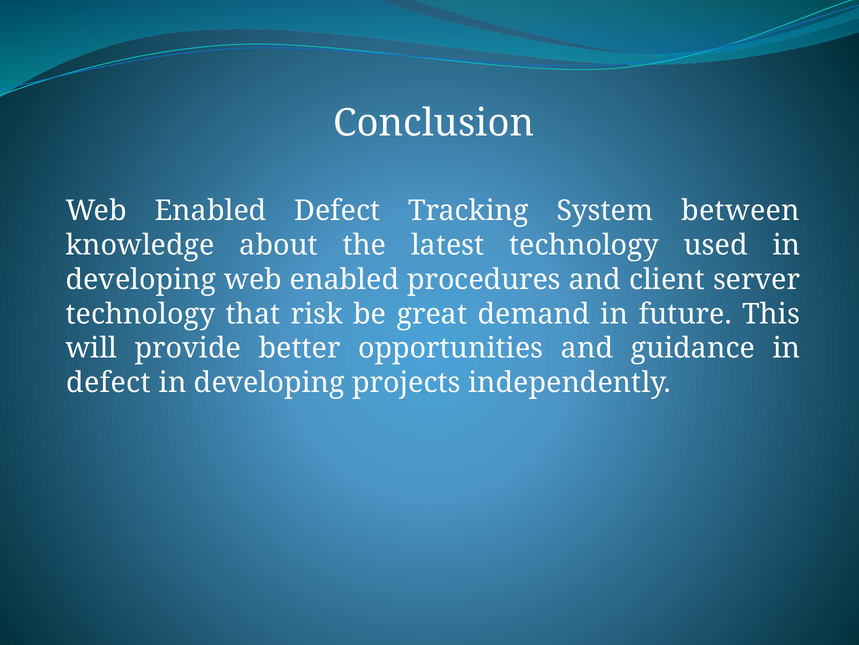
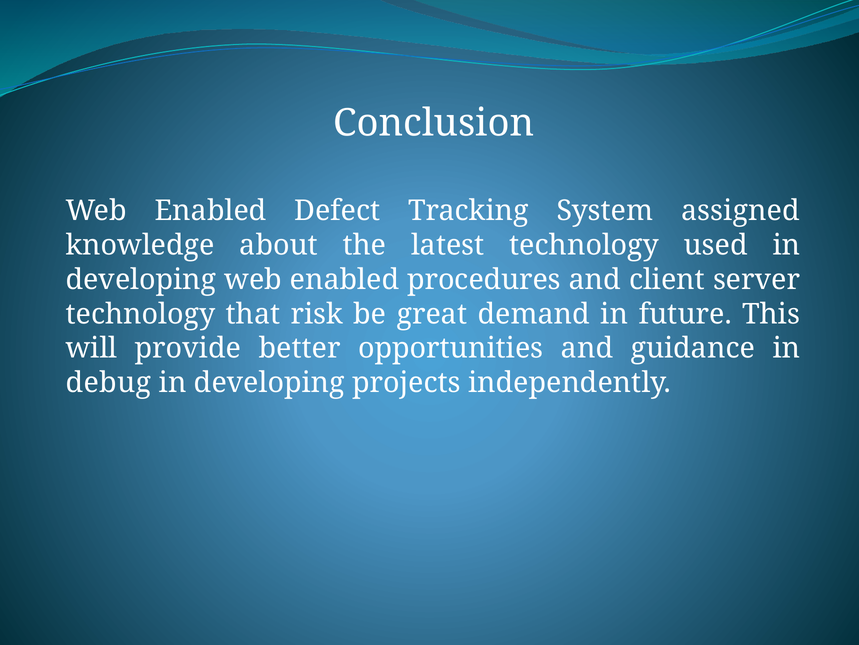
between: between -> assigned
defect at (108, 382): defect -> debug
